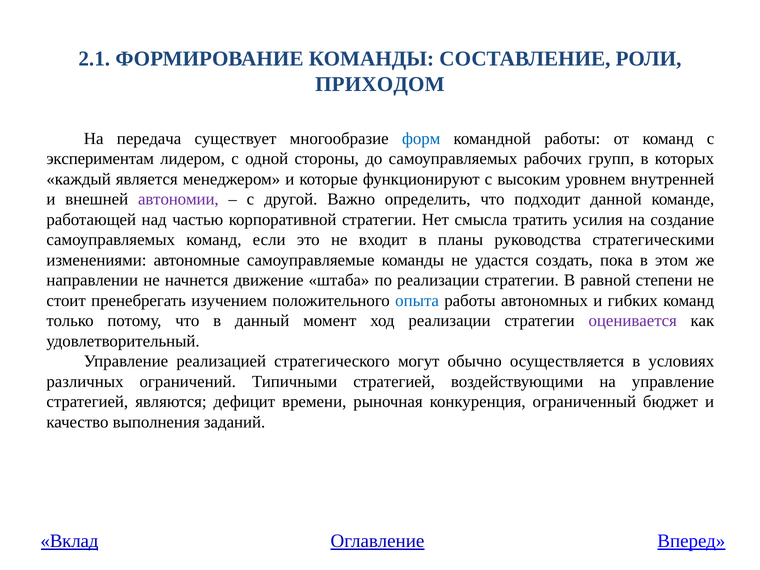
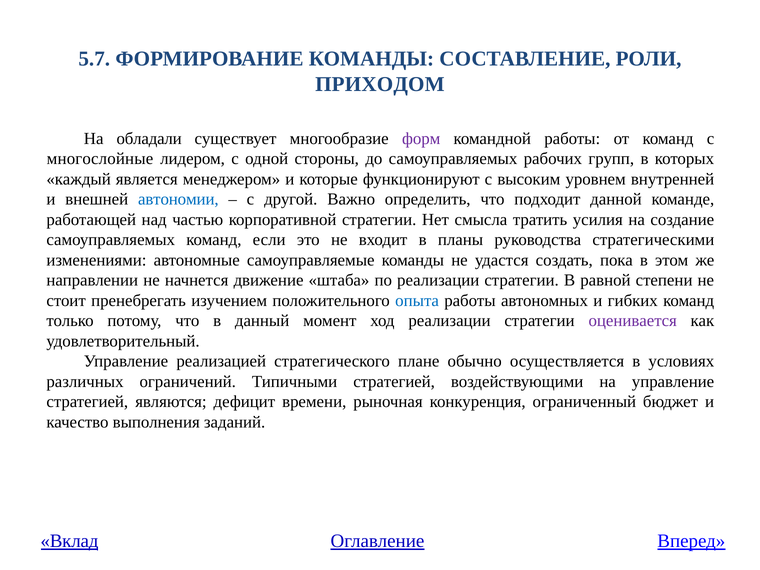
2.1: 2.1 -> 5.7
передача: передача -> обладали
форм colour: blue -> purple
экспериментам: экспериментам -> многослойные
автономии colour: purple -> blue
могут: могут -> плане
